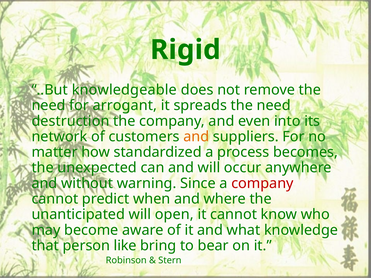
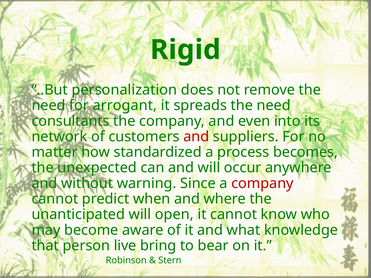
knowledgeable: knowledgeable -> personalization
destruction: destruction -> consultants
and at (196, 137) colour: orange -> red
like: like -> live
